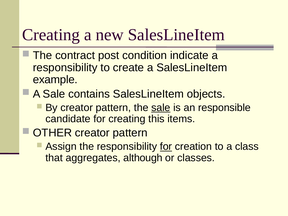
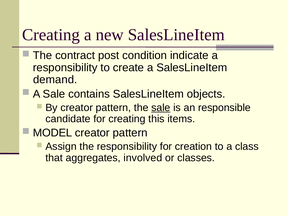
example: example -> demand
OTHER: OTHER -> MODEL
for at (166, 147) underline: present -> none
although: although -> involved
